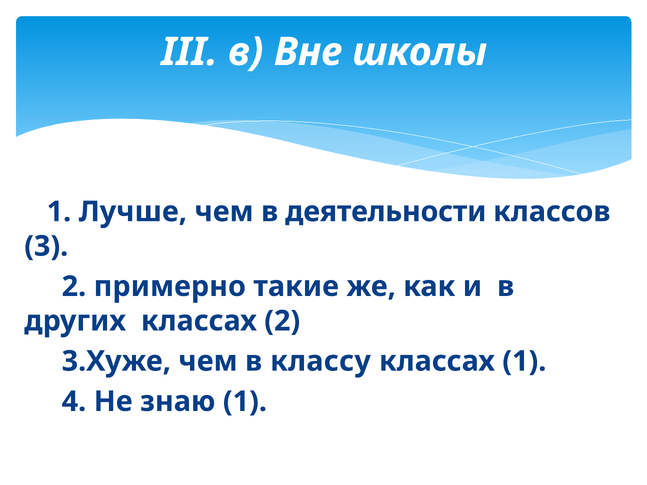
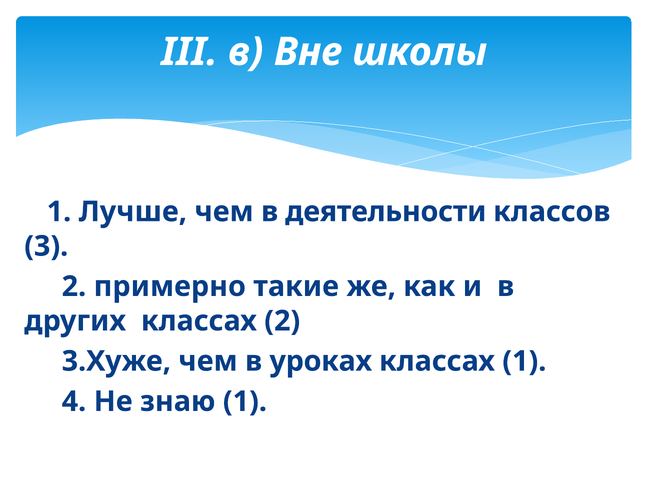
классу: классу -> уроках
